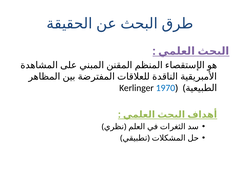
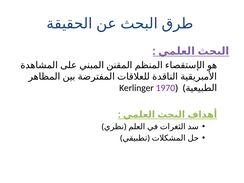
1970 colour: blue -> purple
